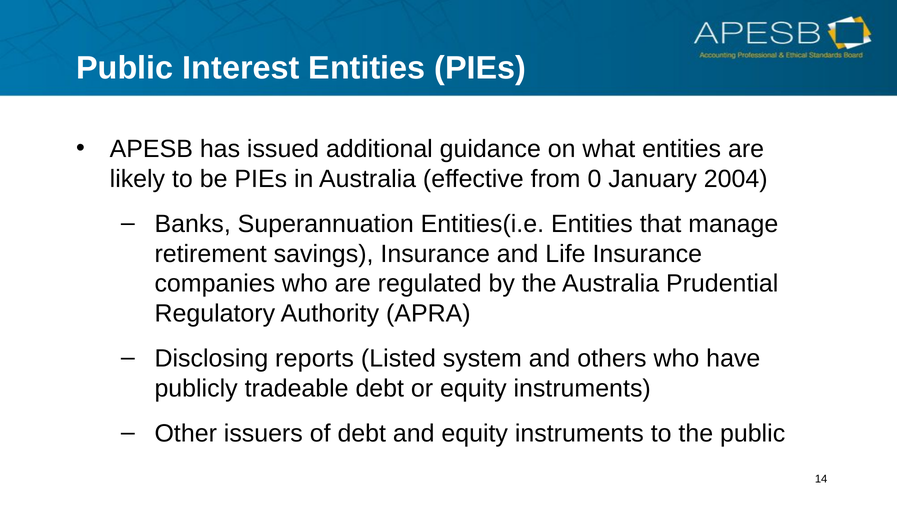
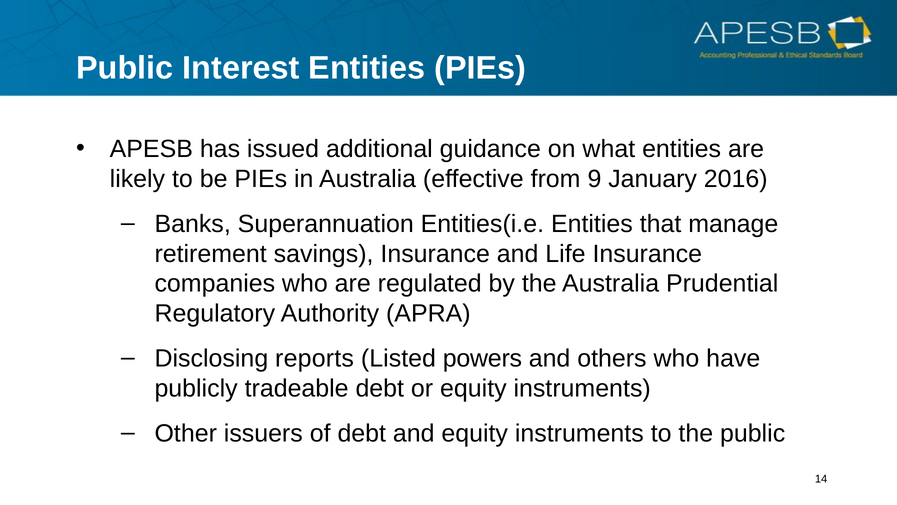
0: 0 -> 9
2004: 2004 -> 2016
system: system -> powers
